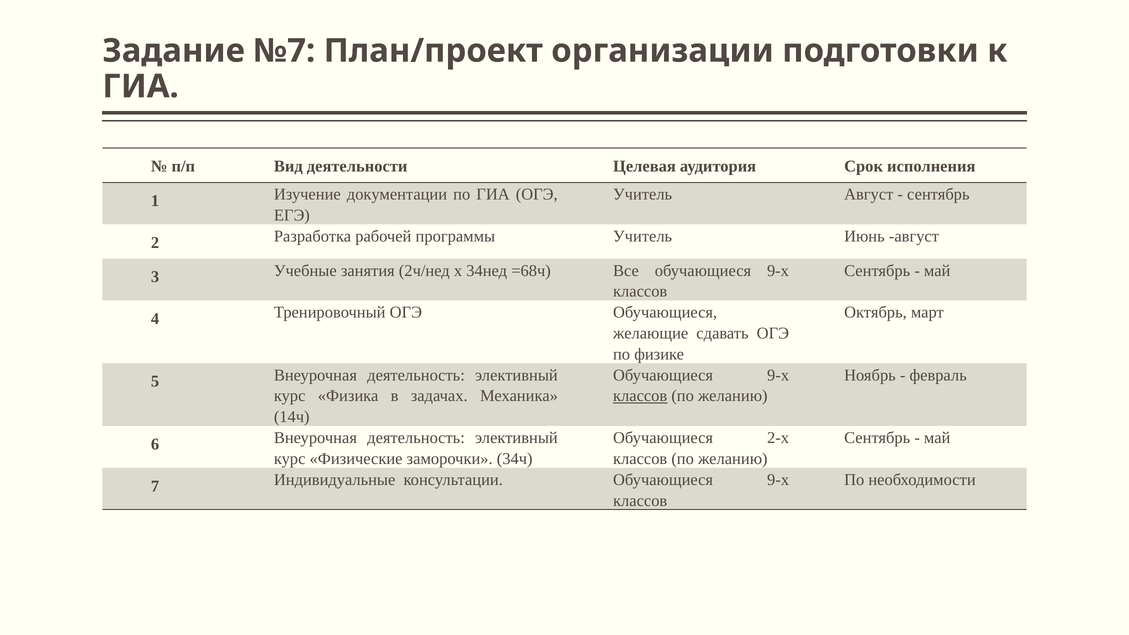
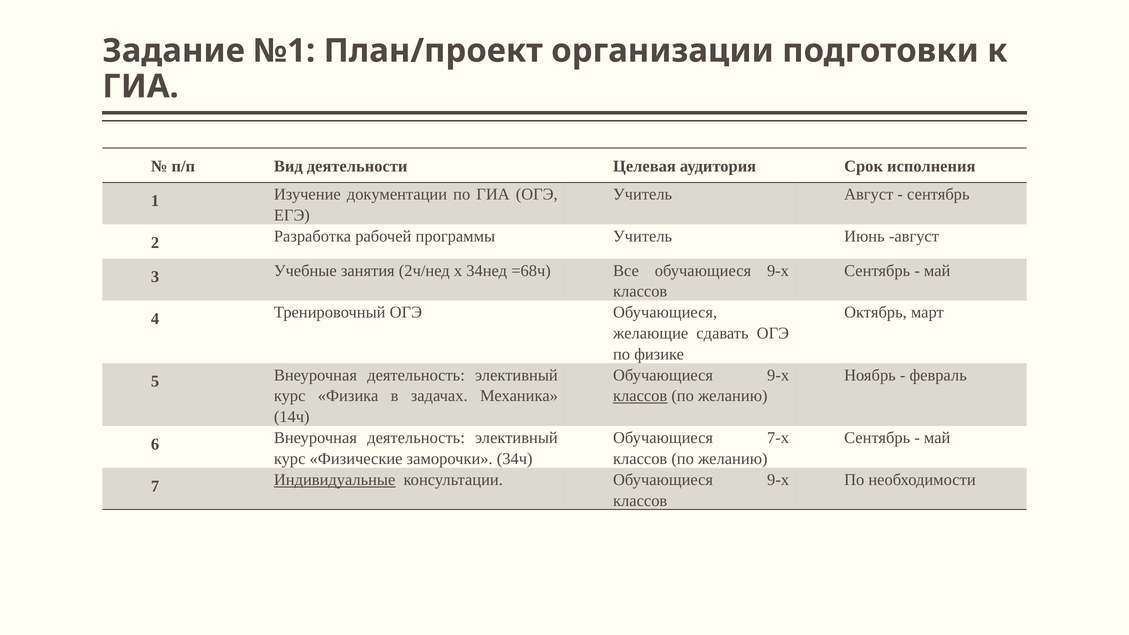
№7: №7 -> №1
2-х: 2-х -> 7-х
Индивидуальные underline: none -> present
